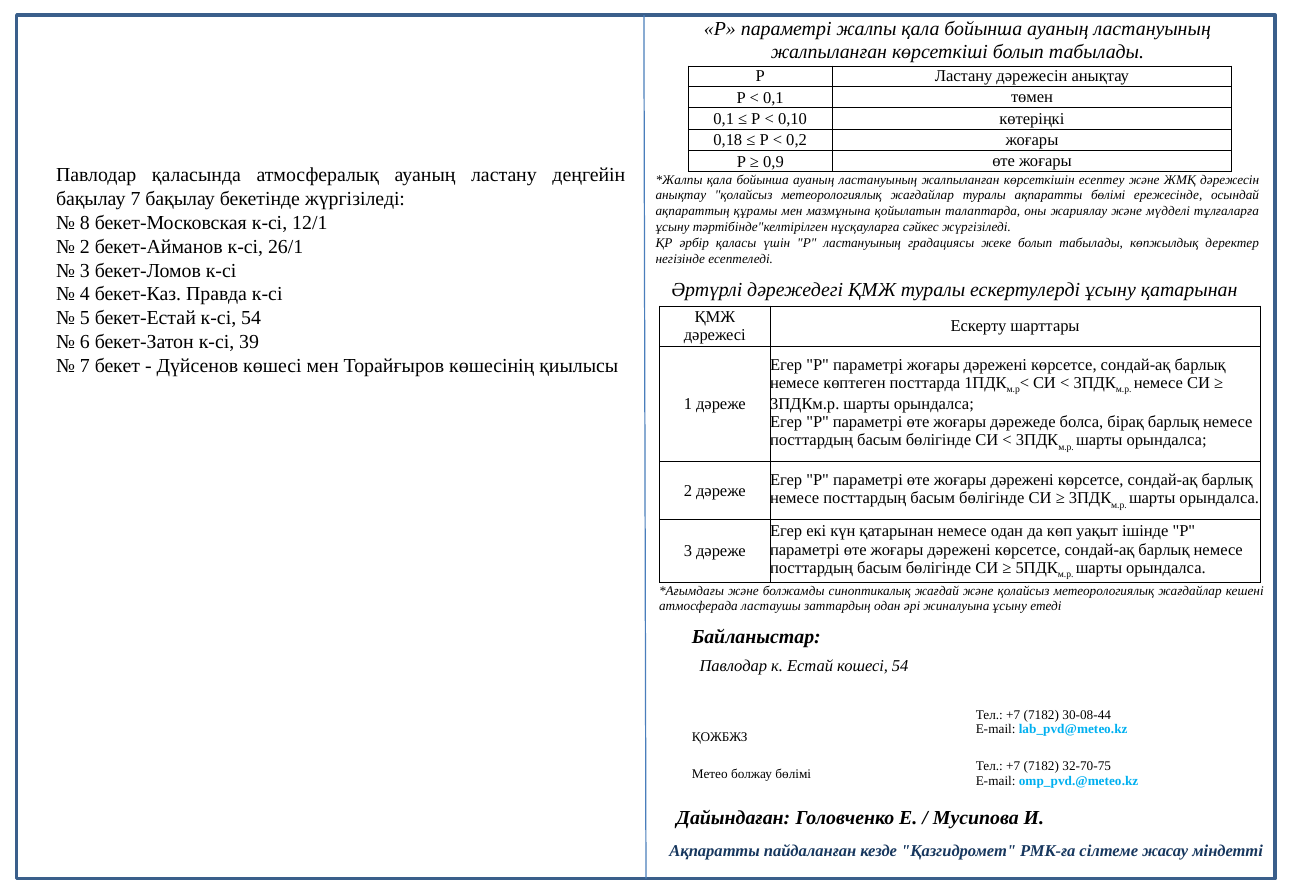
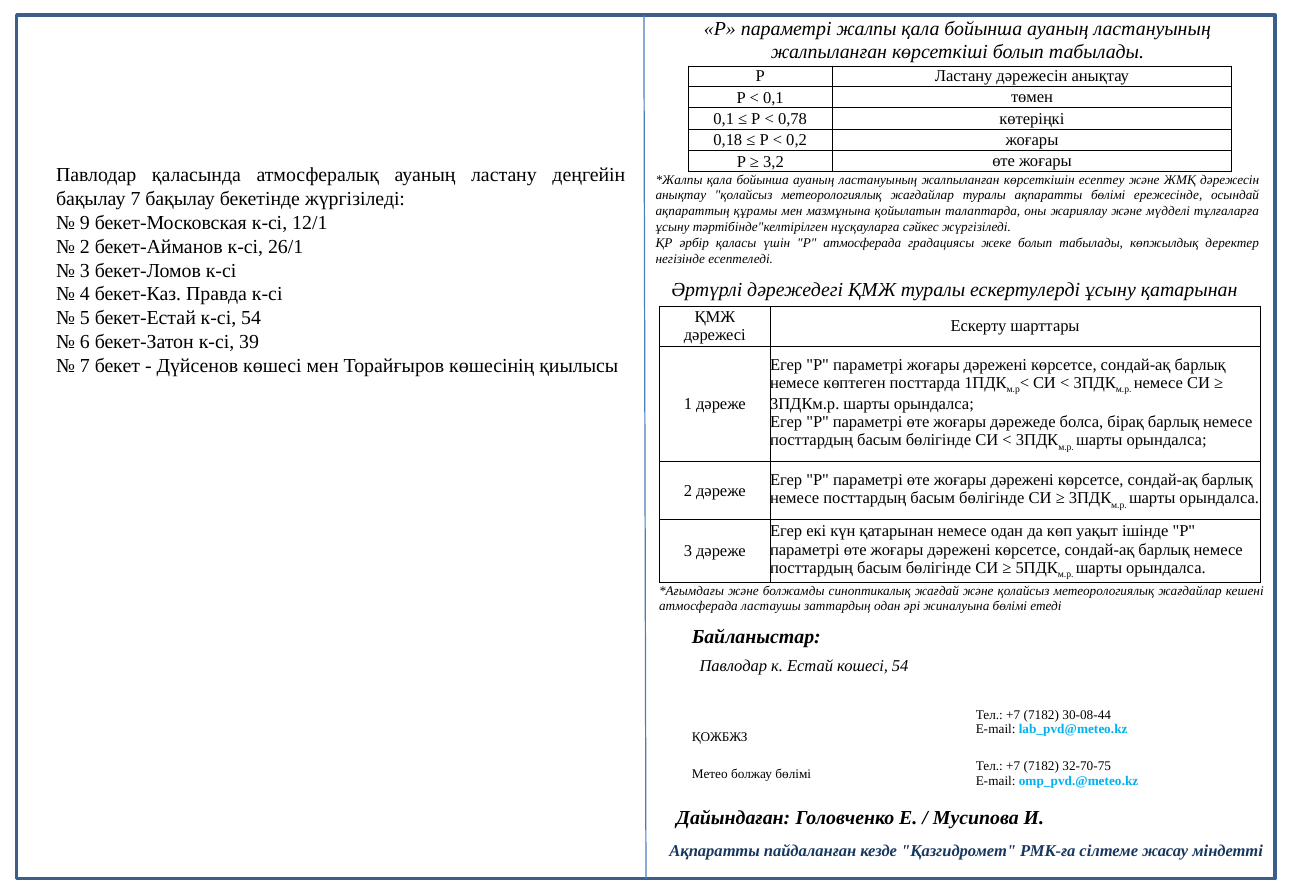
0,10: 0,10 -> 0,78
0,9: 0,9 -> 3,2
8: 8 -> 9
Р ластануының: ластануының -> атмосферада
жиналуына ұсыну: ұсыну -> бөлімі
